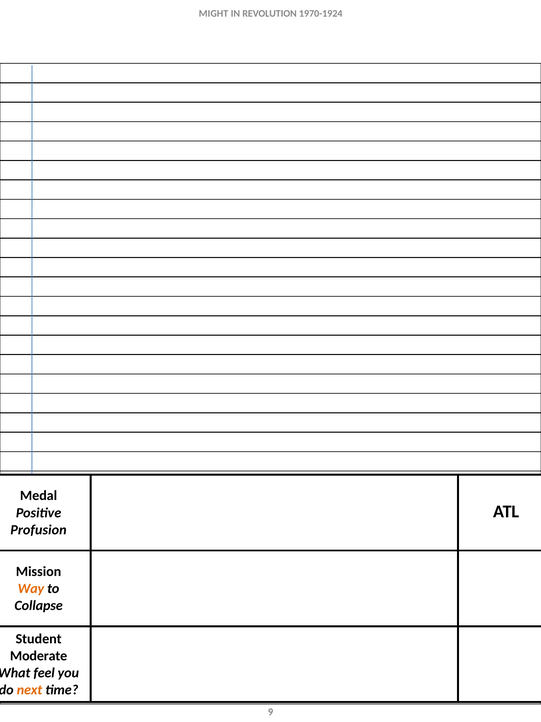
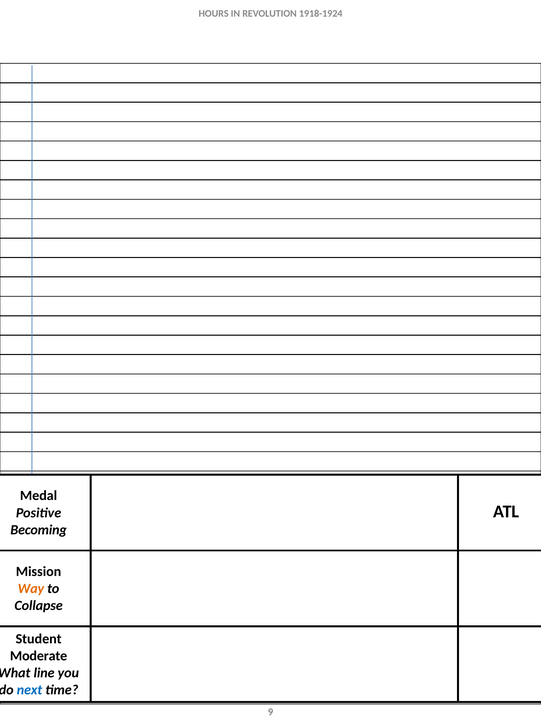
MIGHT: MIGHT -> HOURS
1970-1924: 1970-1924 -> 1918-1924
Profusion: Profusion -> Becoming
feel: feel -> line
next colour: orange -> blue
